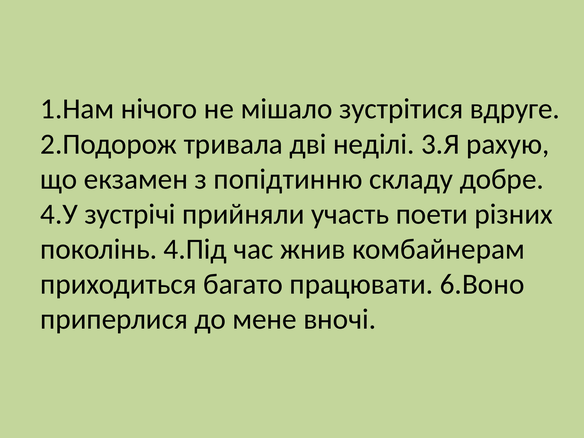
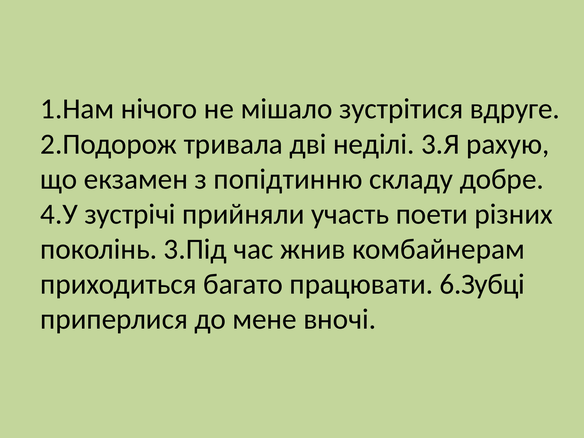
4.Під: 4.Під -> 3.Під
6.Воно: 6.Воно -> 6.Зубці
